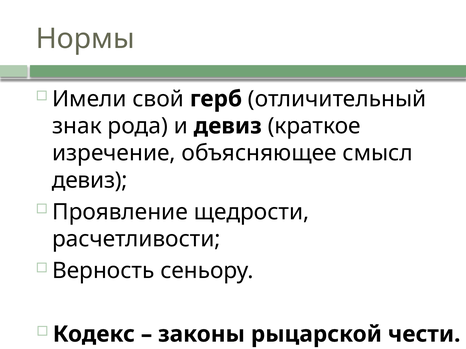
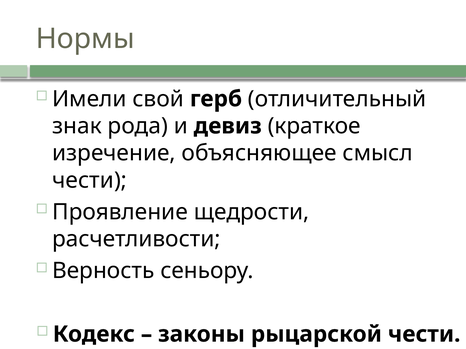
девиз at (90, 181): девиз -> чести
